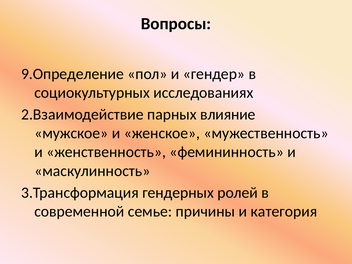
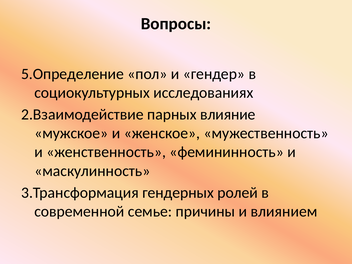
9.Определение: 9.Определение -> 5.Определение
категория: категория -> влиянием
